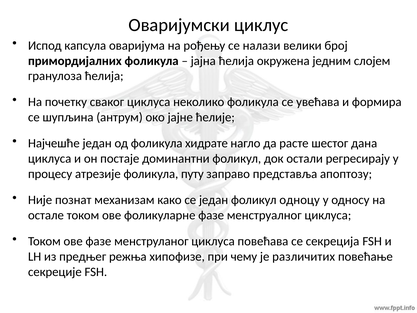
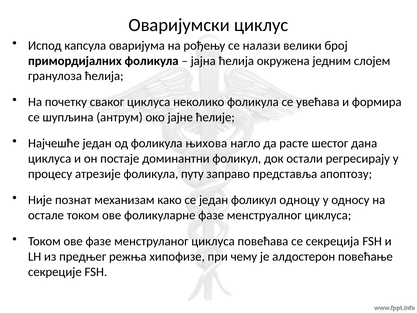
хидрате: хидрате -> њихова
различитих: различитих -> алдостерон
